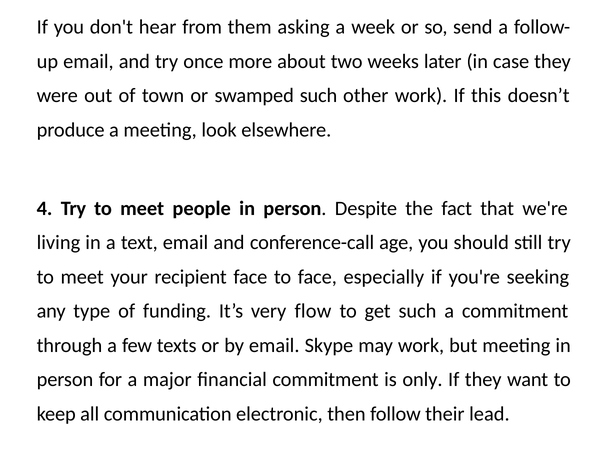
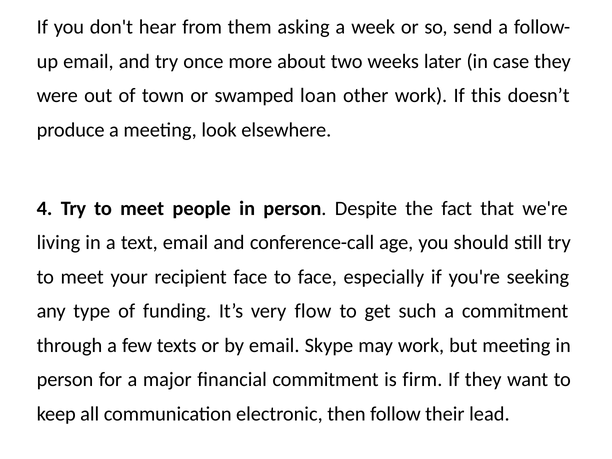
swamped such: such -> loan
only: only -> firm
